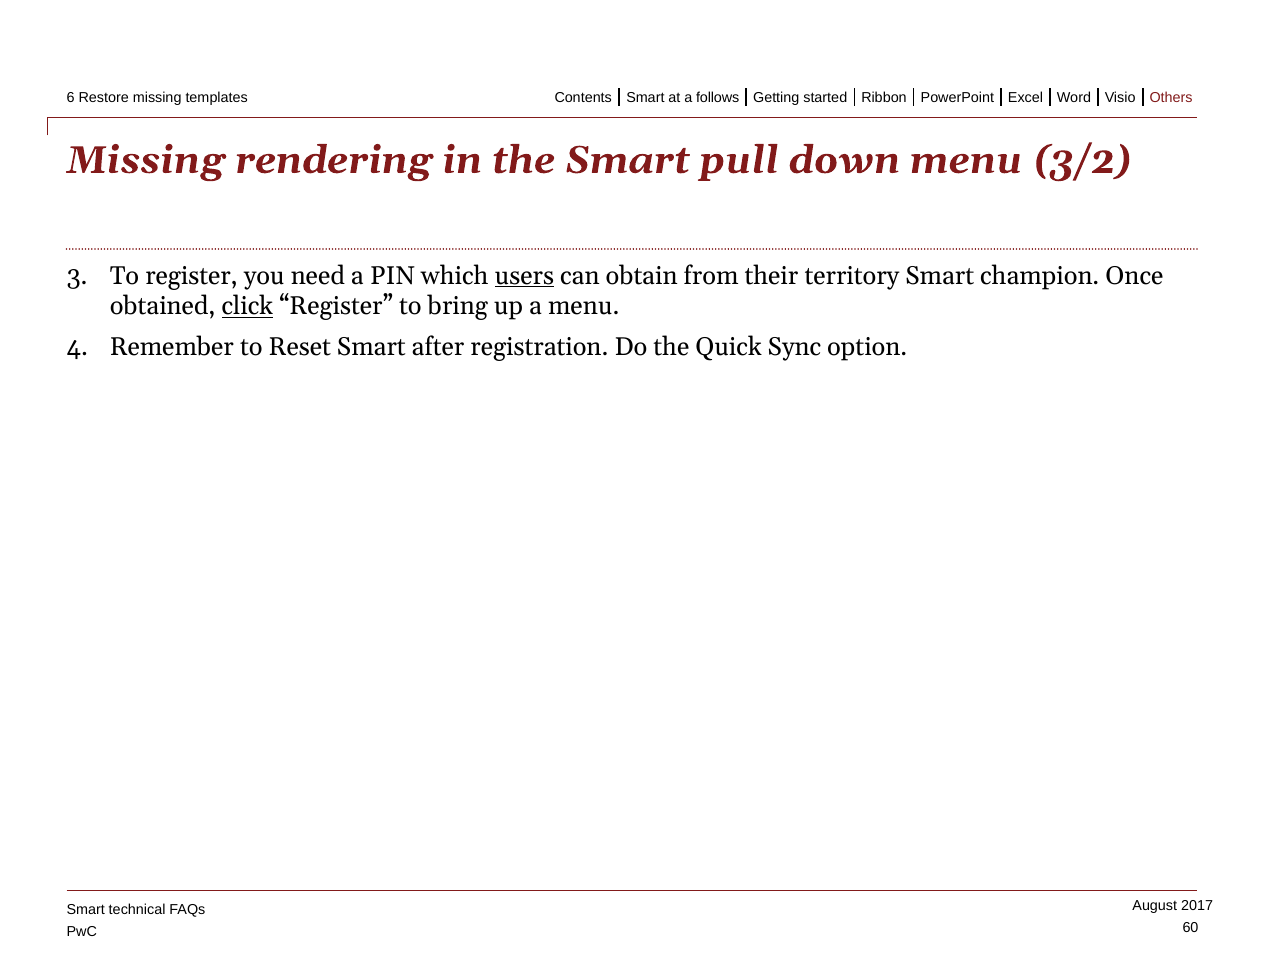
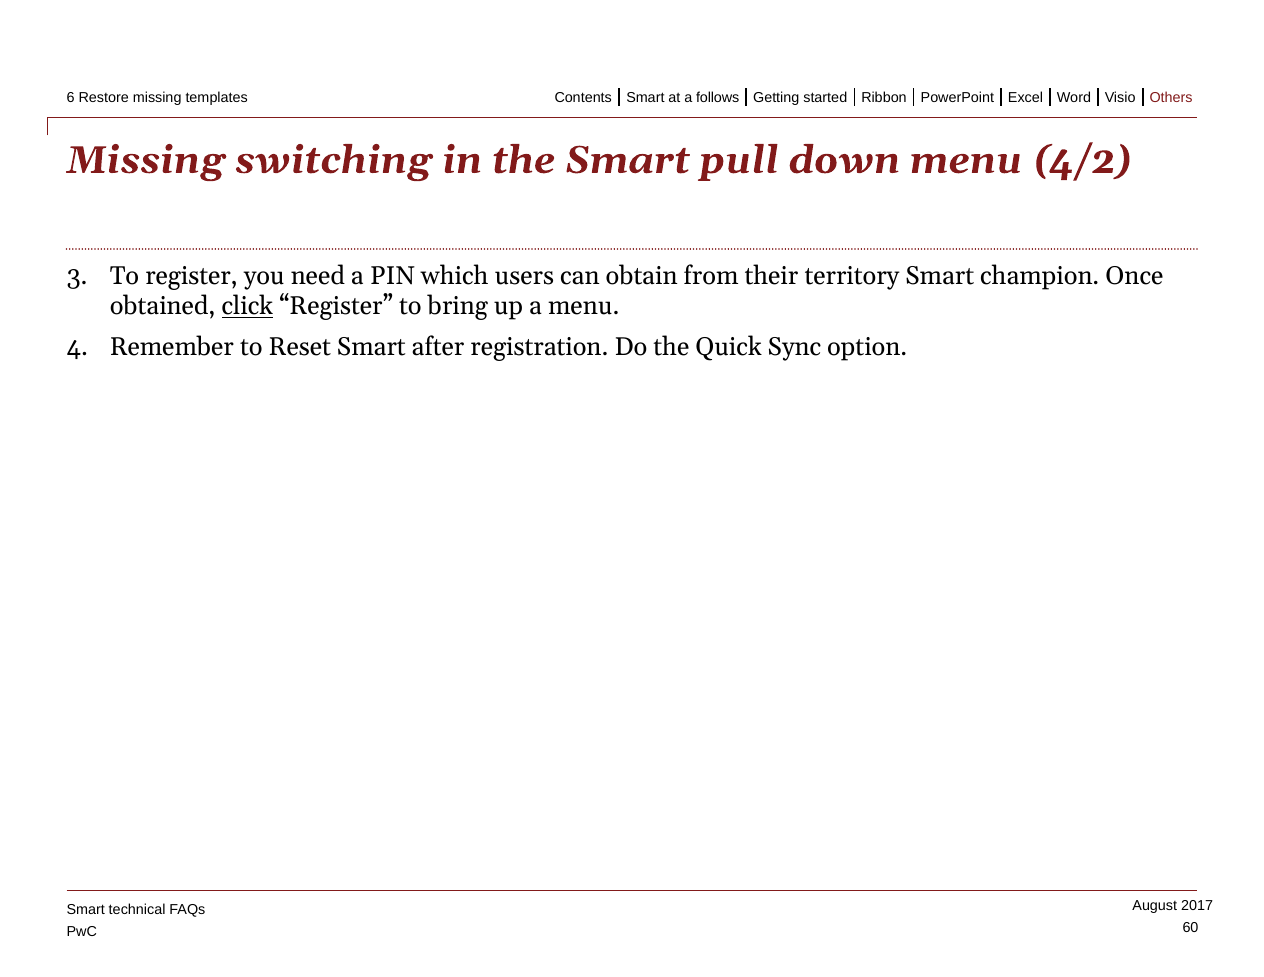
rendering: rendering -> switching
3/2: 3/2 -> 4/2
users underline: present -> none
